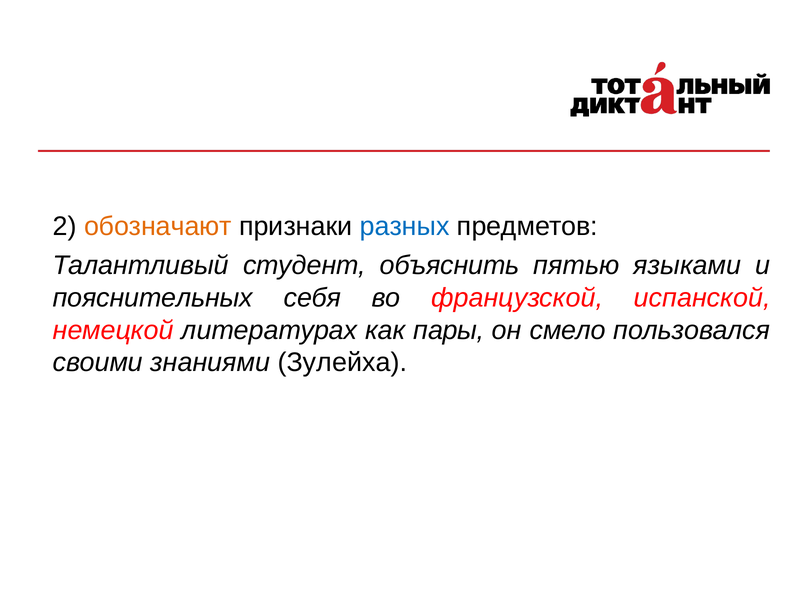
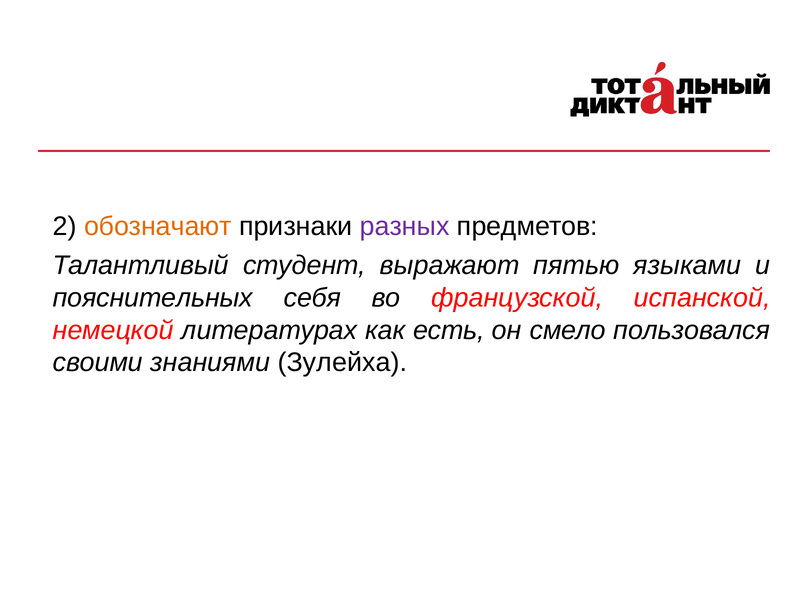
разных colour: blue -> purple
объяснить: объяснить -> выражают
пары: пары -> есть
